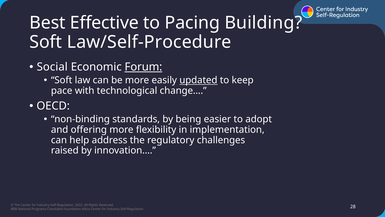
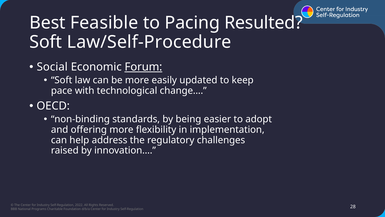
Effective: Effective -> Feasible
Building: Building -> Resulted
updated underline: present -> none
